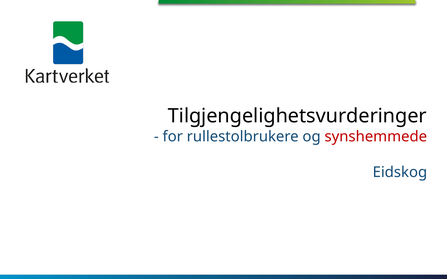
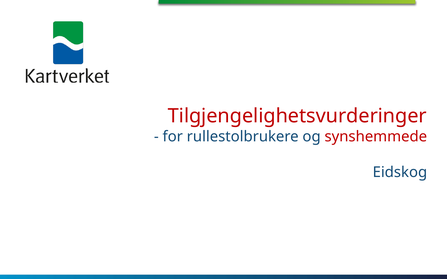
Tilgjengelighetsvurderinger colour: black -> red
